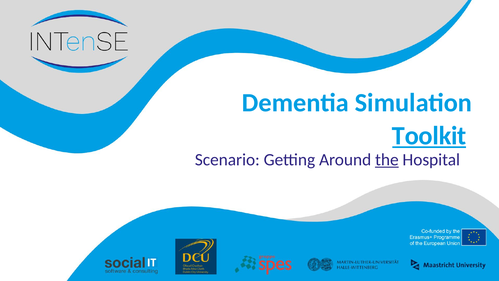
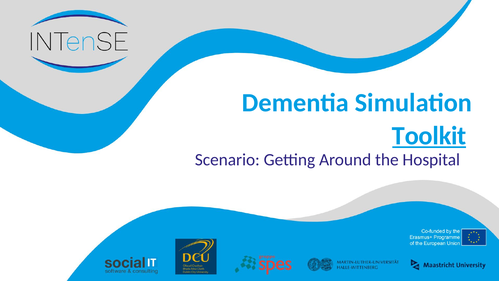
the underline: present -> none
